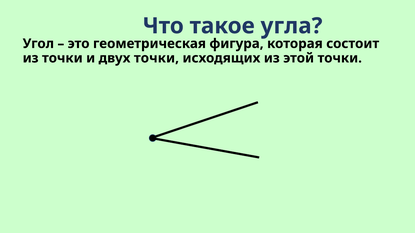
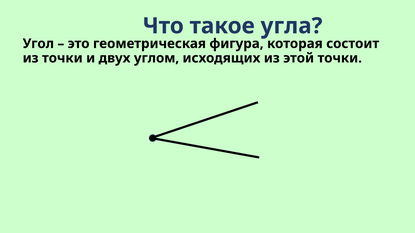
двух точки: точки -> углом
